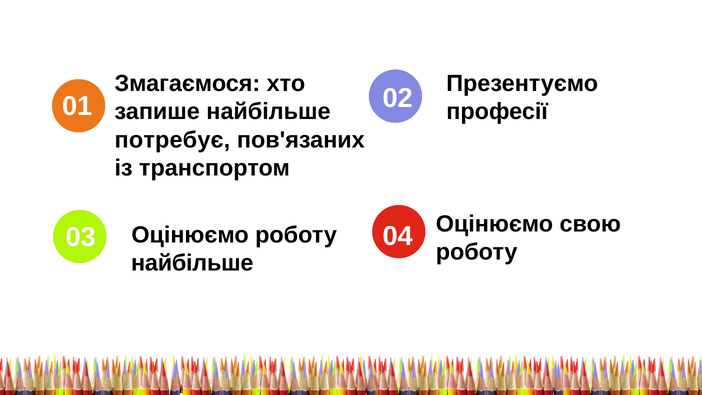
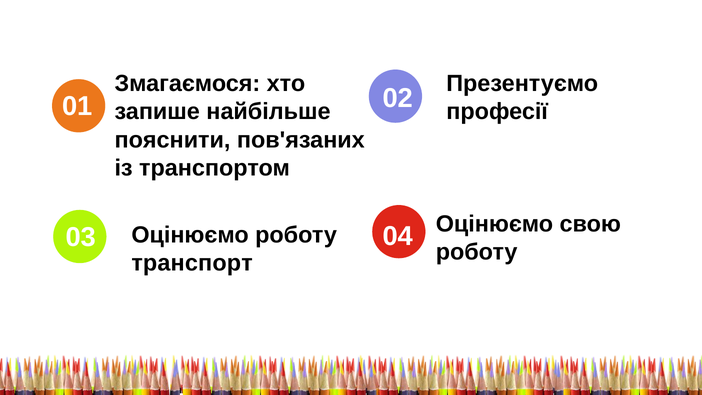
потребує: потребує -> пояснити
найбільше at (192, 263): найбільше -> транспорт
